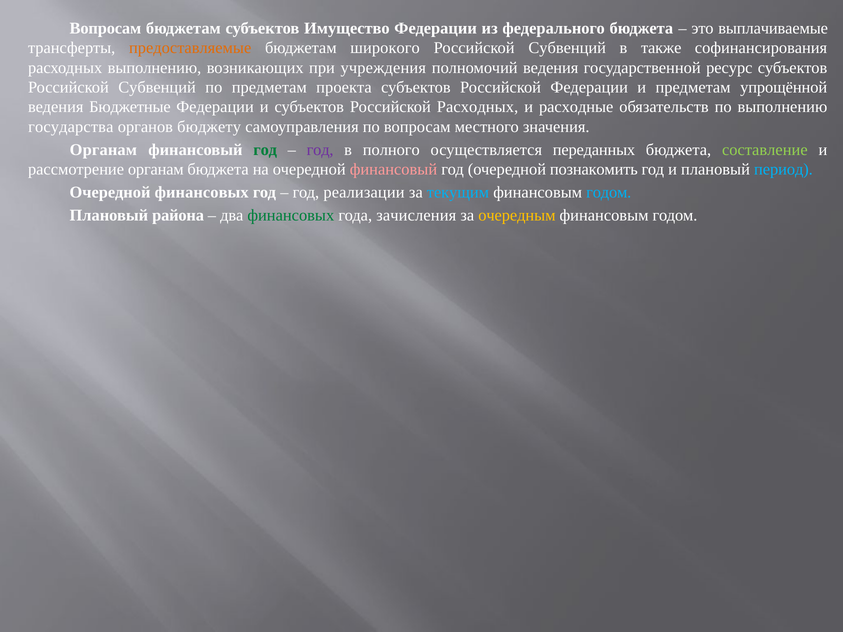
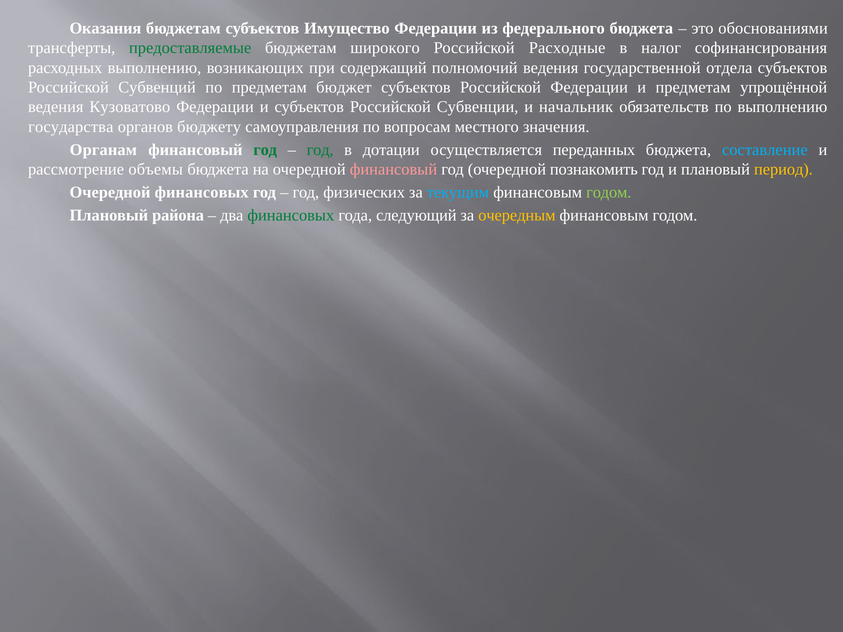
Вопросам at (105, 28): Вопросам -> Оказания
выплачиваемые: выплачиваемые -> обоснованиями
предоставляемые colour: orange -> green
Субвенций at (567, 48): Субвенций -> Расходные
также: также -> налог
учреждения: учреждения -> содержащий
ресурс: ресурс -> отдела
проекта: проекта -> бюджет
Бюджетные: Бюджетные -> Кузоватово
Российской Расходных: Расходных -> Субвенции
расходные: расходные -> начальник
год at (320, 150) colour: purple -> green
полного: полного -> дотации
составление colour: light green -> light blue
рассмотрение органам: органам -> объемы
период colour: light blue -> yellow
реализации: реализации -> физических
годом at (609, 192) colour: light blue -> light green
зачисления: зачисления -> следующий
